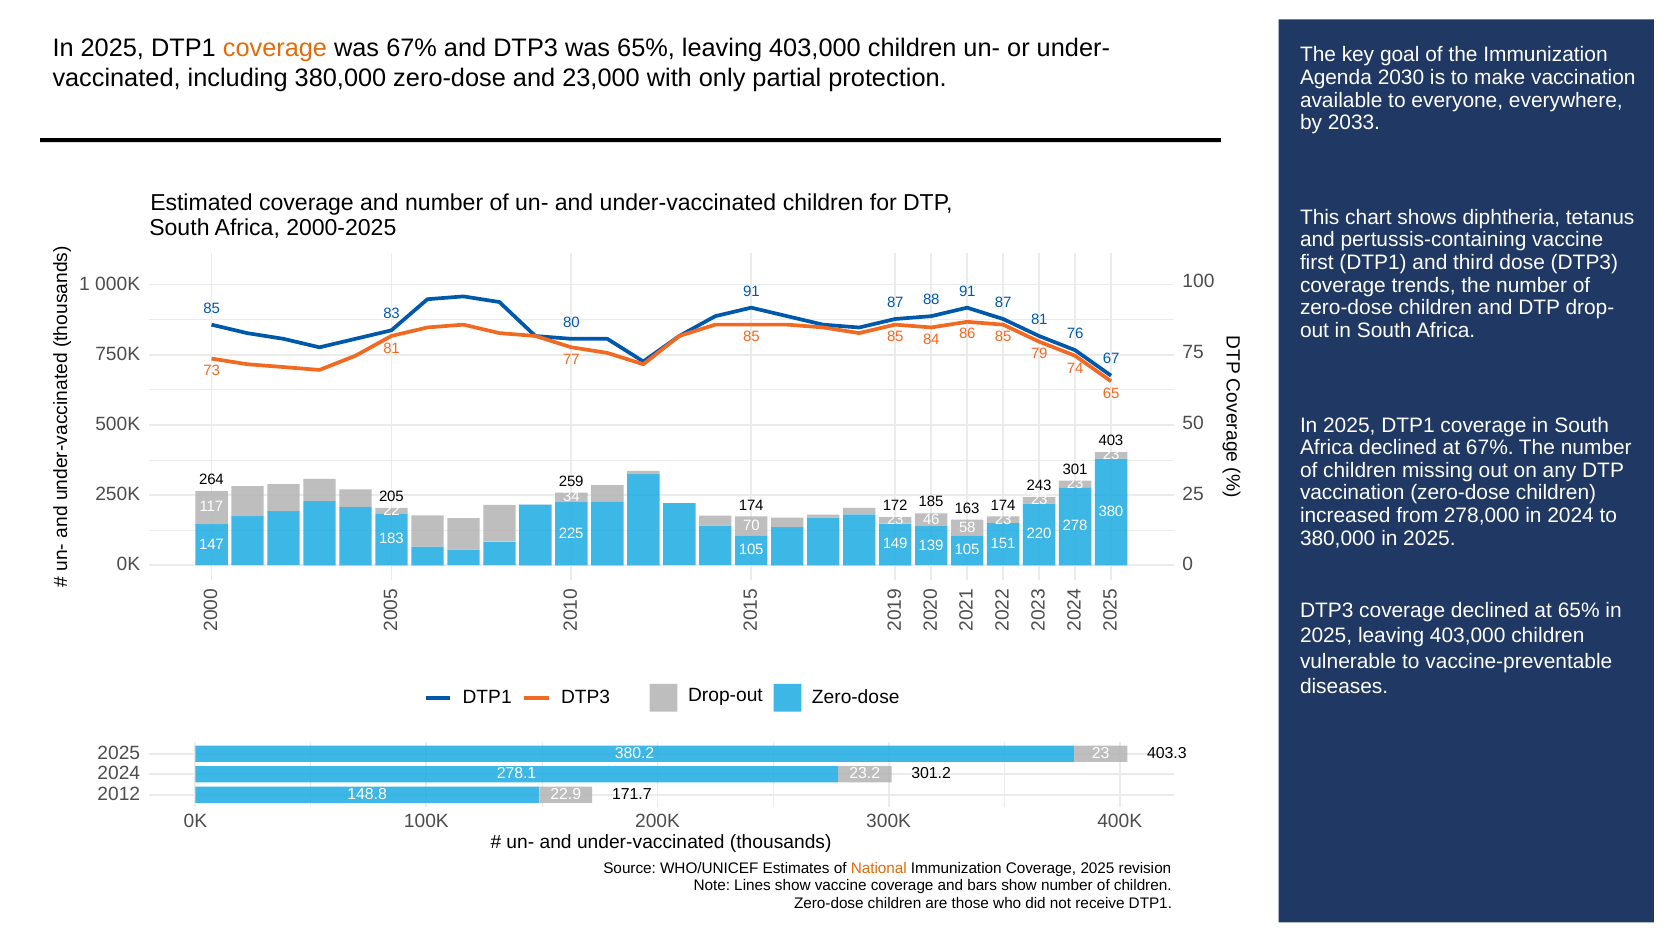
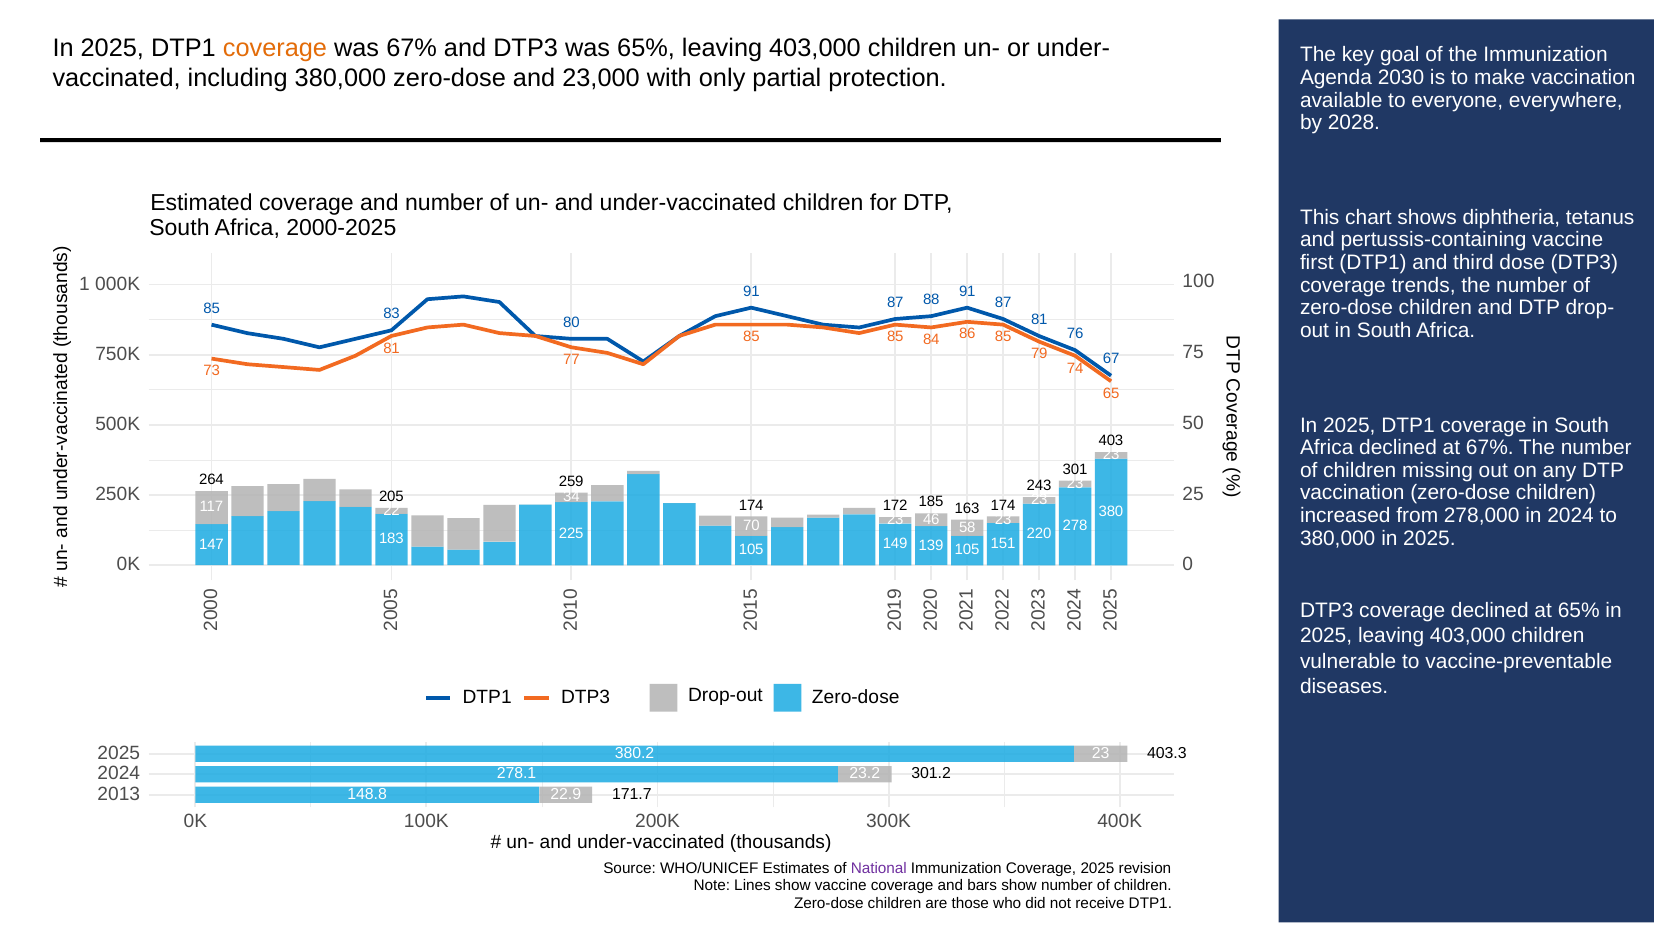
2033: 2033 -> 2028
2012: 2012 -> 2013
National colour: orange -> purple
